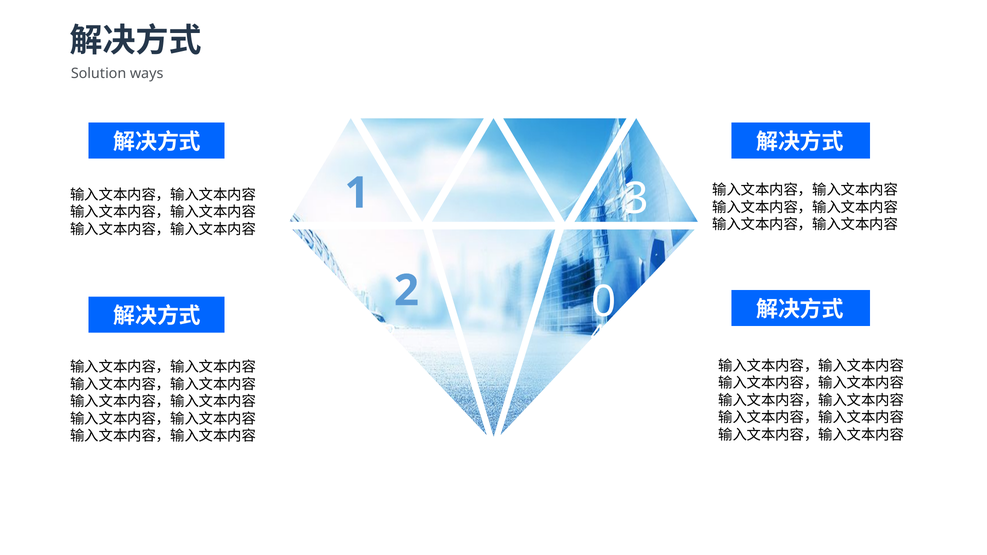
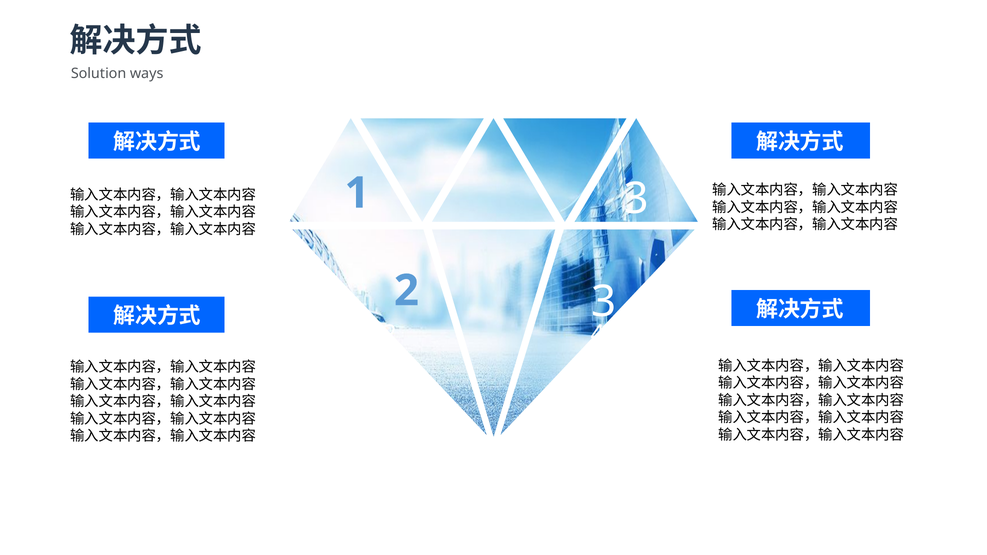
2 0: 0 -> 3
